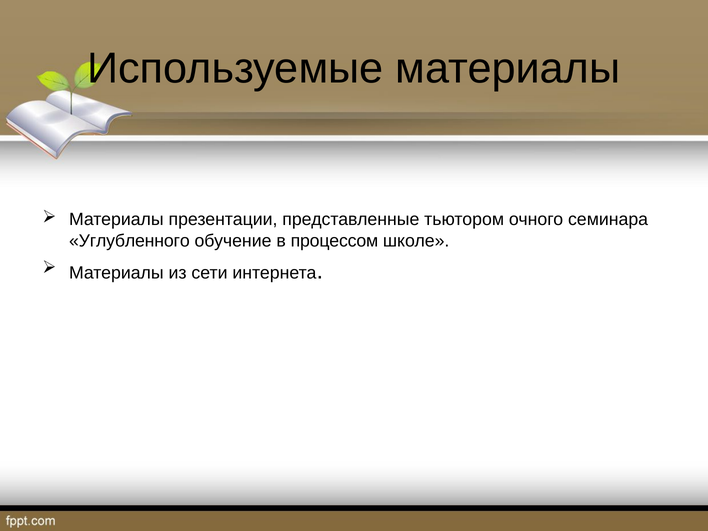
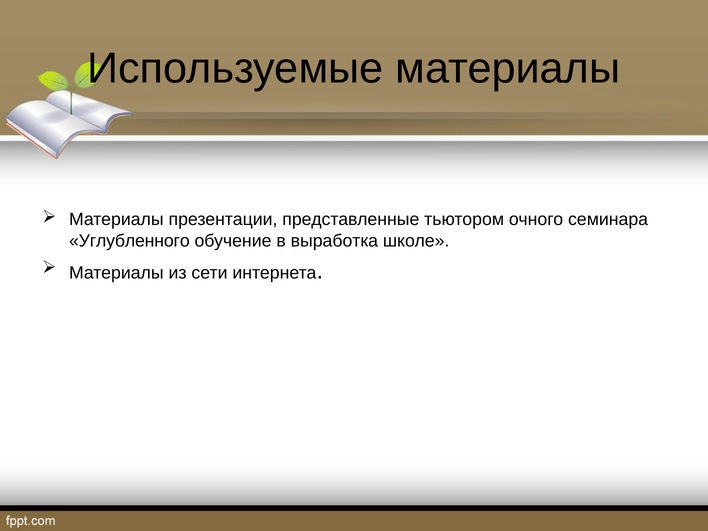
процессом: процессом -> выработка
